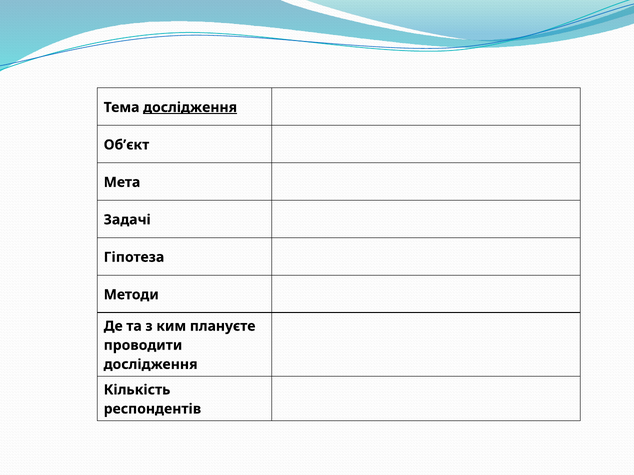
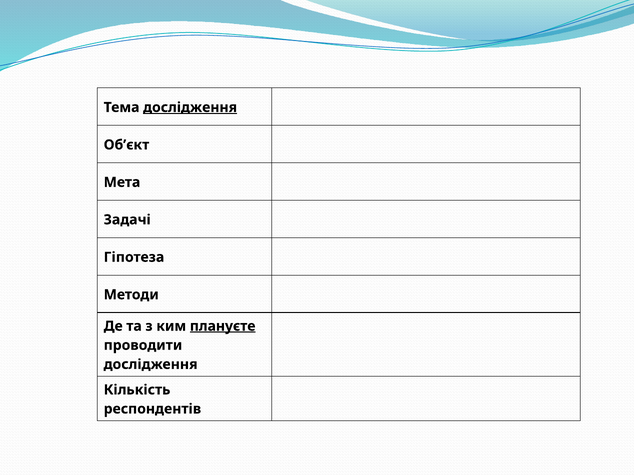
плануєте underline: none -> present
